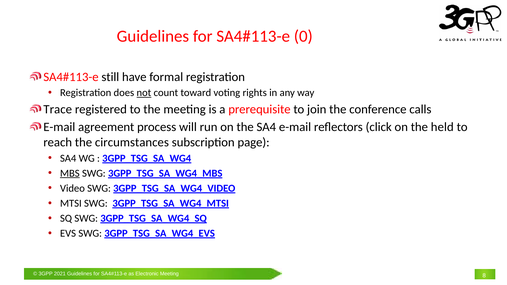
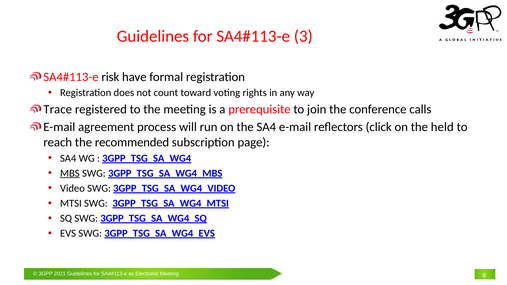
0: 0 -> 3
still: still -> risk
not underline: present -> none
circumstances: circumstances -> recommended
